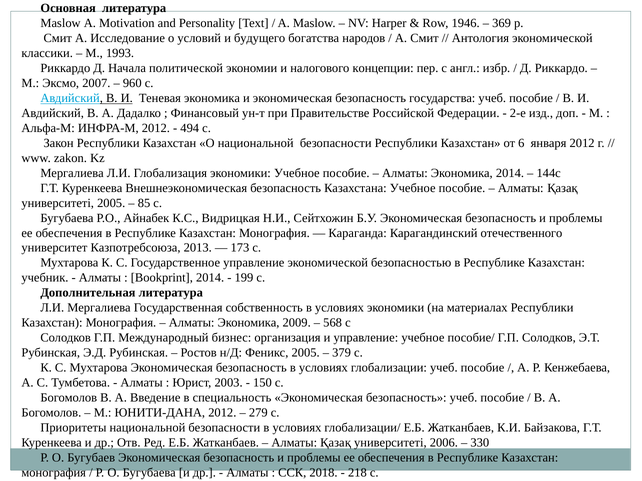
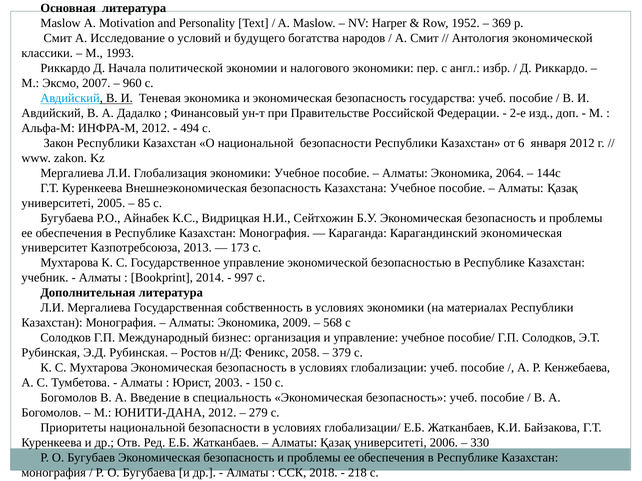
1946: 1946 -> 1952
налогового концепции: концепции -> экономики
Экономика 2014: 2014 -> 2064
Карагандинский отечественного: отечественного -> экономическая
199: 199 -> 997
Феникс 2005: 2005 -> 2058
